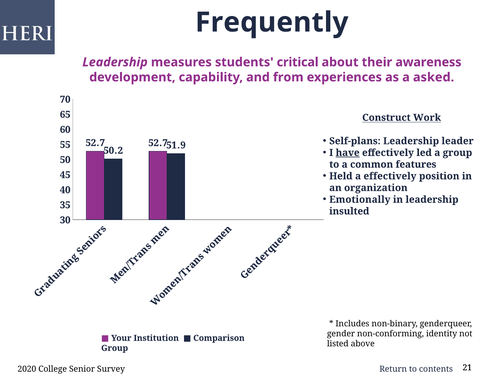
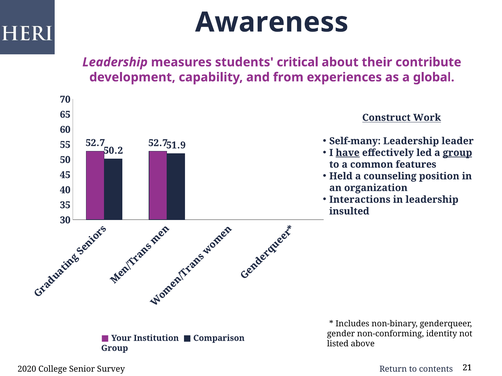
Frequently: Frequently -> Awareness
awareness: awareness -> contribute
asked: asked -> global
Self-plans: Self-plans -> Self-many
group at (457, 153) underline: none -> present
a effectively: effectively -> counseling
Emotionally: Emotionally -> Interactions
